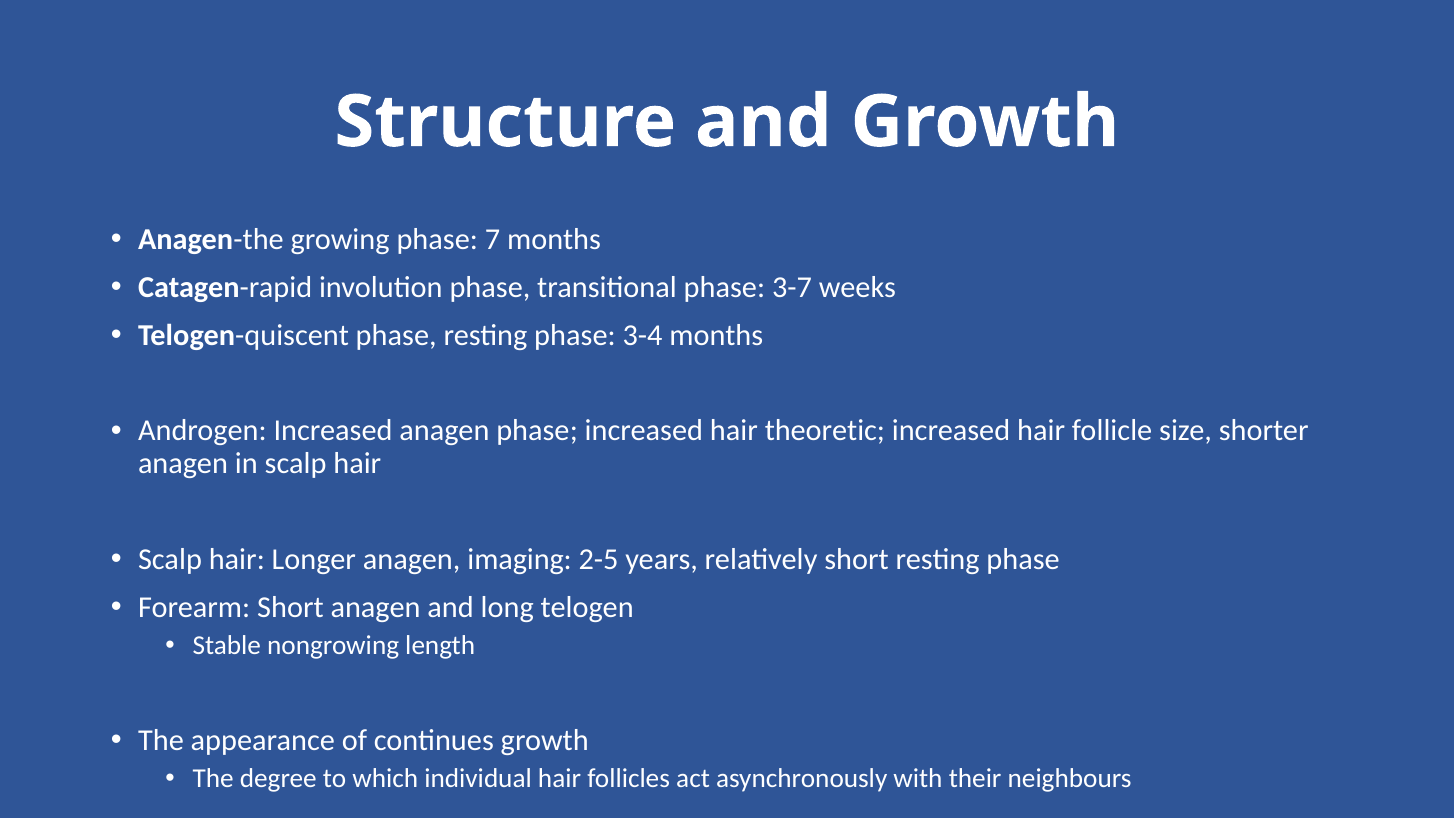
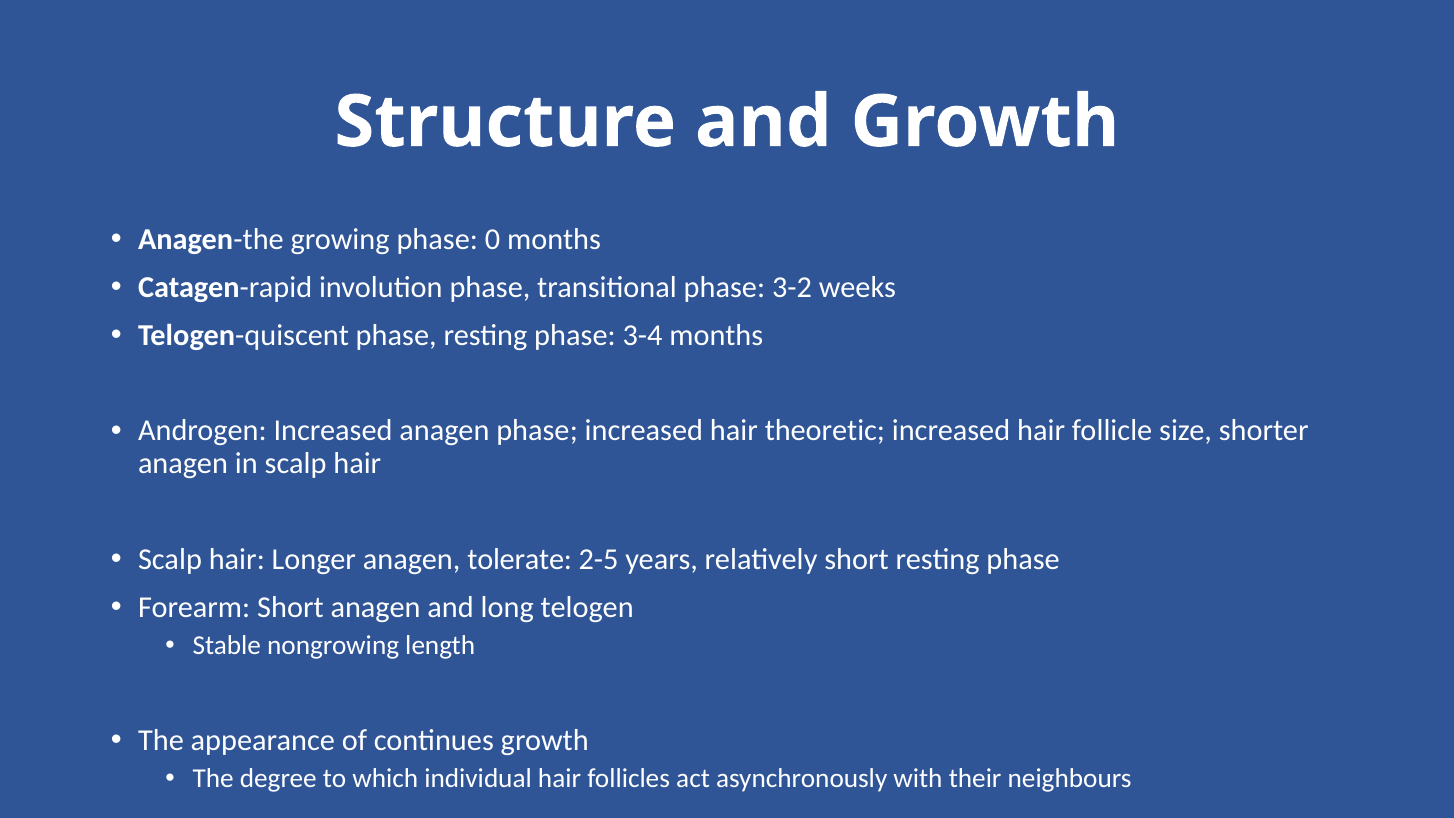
7: 7 -> 0
3-7: 3-7 -> 3-2
imaging: imaging -> tolerate
